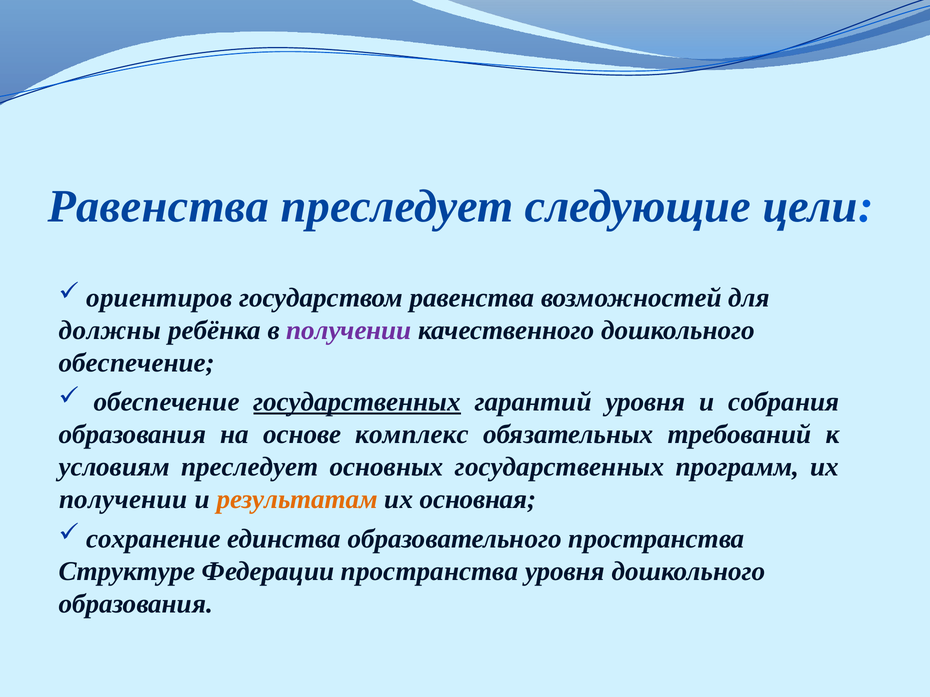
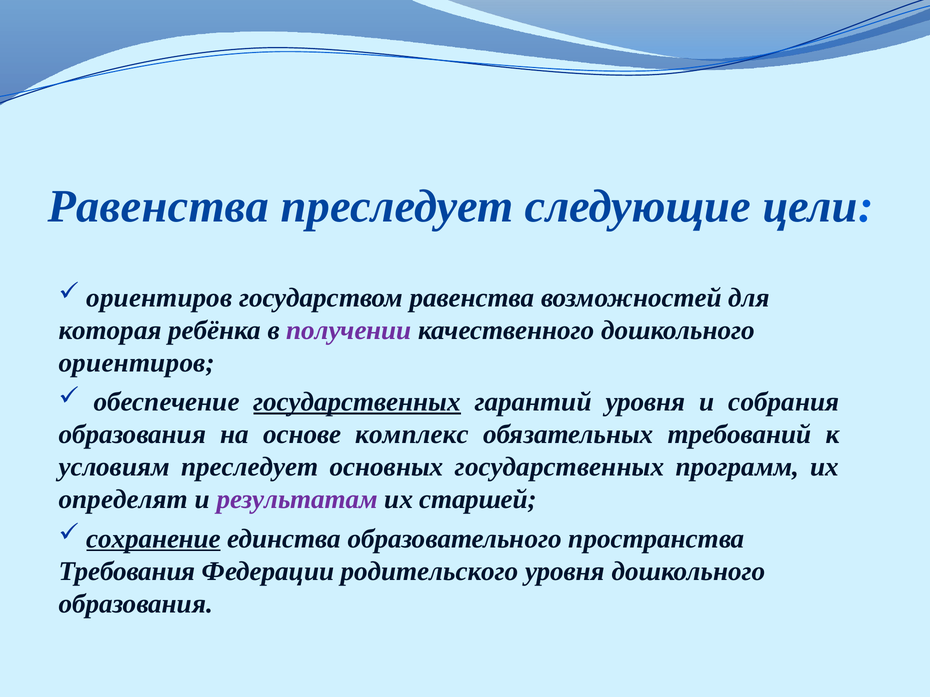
должны: должны -> которая
обеспечение at (137, 363): обеспечение -> ориентиров
получении at (123, 500): получении -> определят
результатам colour: orange -> purple
основная: основная -> старшей
сохранение underline: none -> present
Структуре: Структуре -> Требования
Федерации пространства: пространства -> родительского
